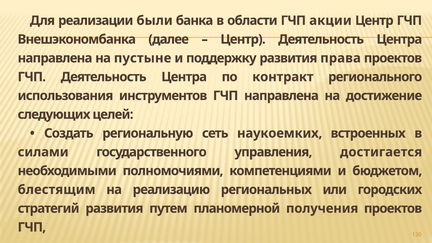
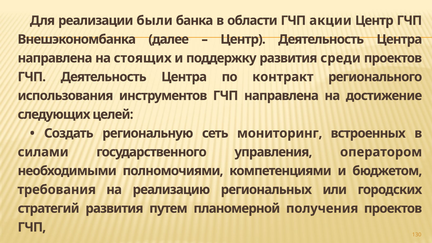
пустыне: пустыне -> стоящих
права: права -> среди
наукоемких: наукоемких -> мониторинг
достигается: достигается -> оператором
блестящим: блестящим -> требования
